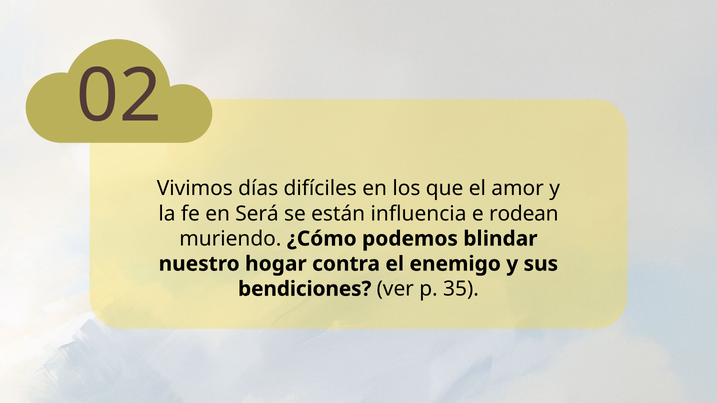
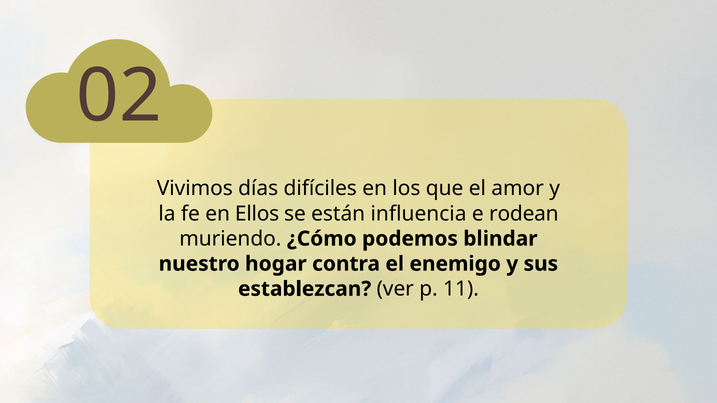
Será: Será -> Ellos
bendiciones: bendiciones -> establezcan
35: 35 -> 11
